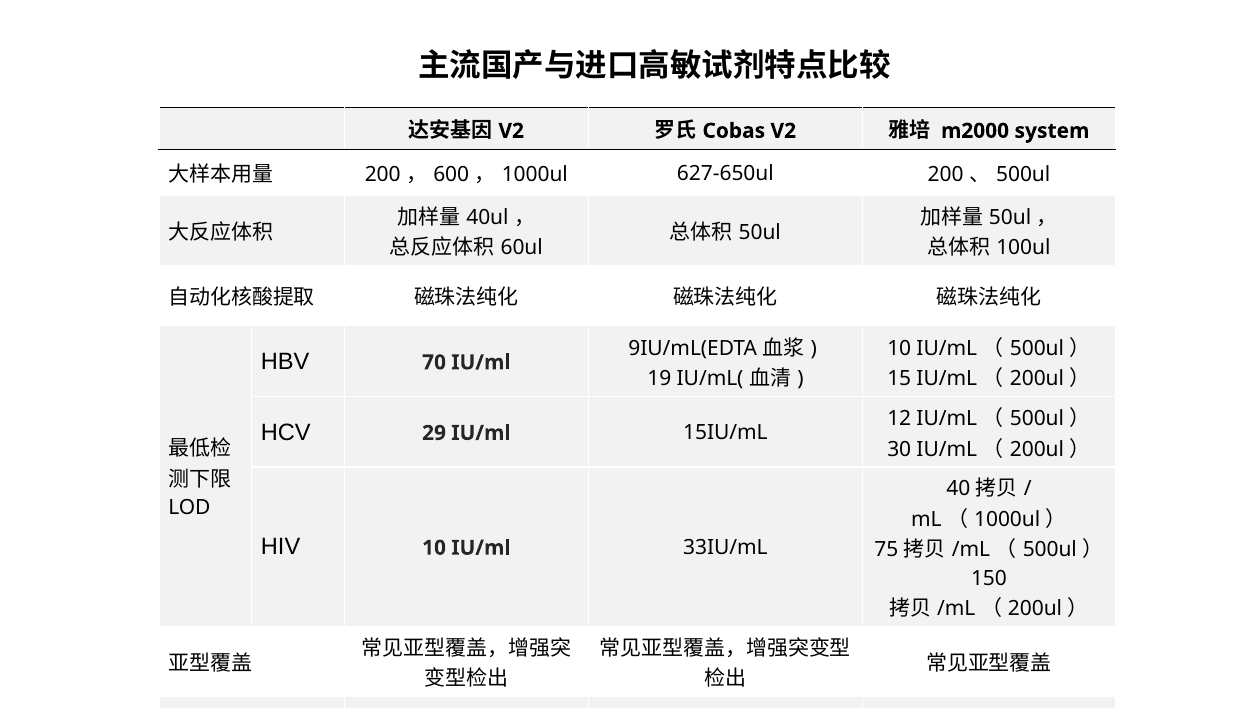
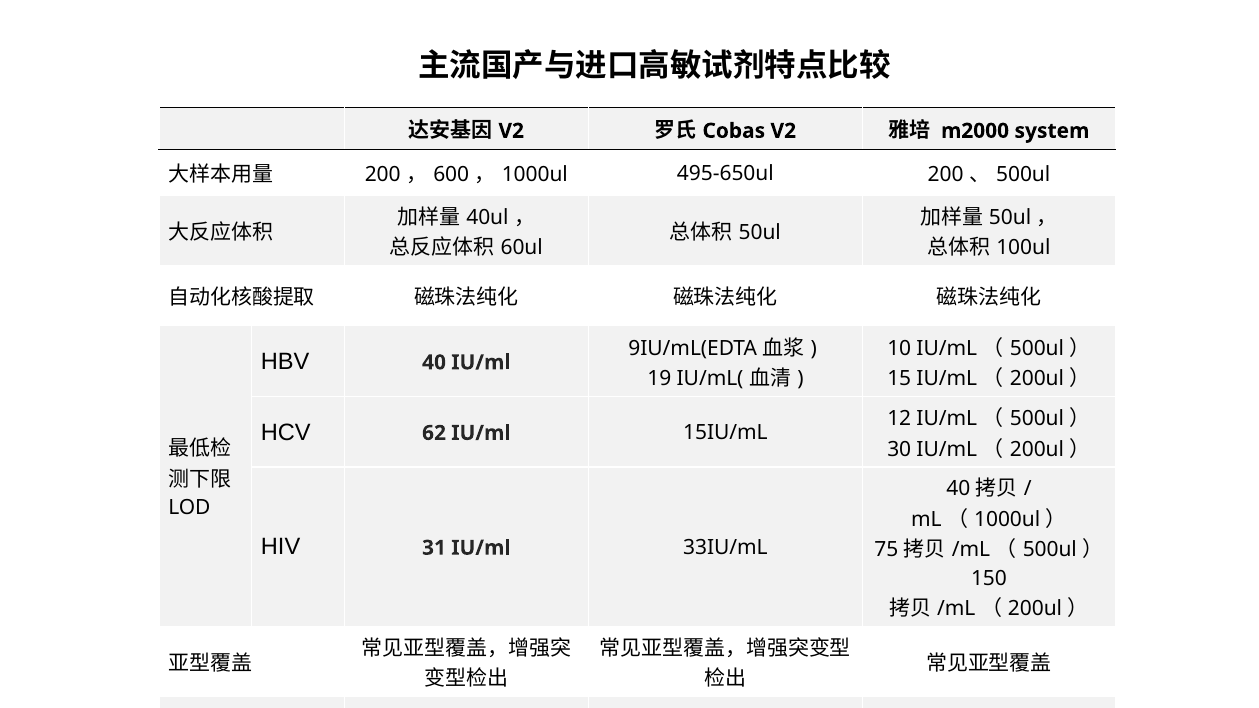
627-650ul: 627-650ul -> 495-650ul
HBV 70: 70 -> 40
29: 29 -> 62
HIV 10: 10 -> 31
